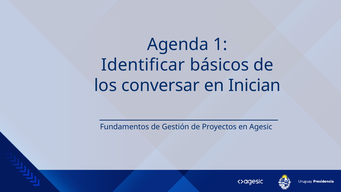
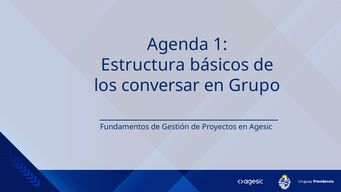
Identificar: Identificar -> Estructura
Inician: Inician -> Grupo
